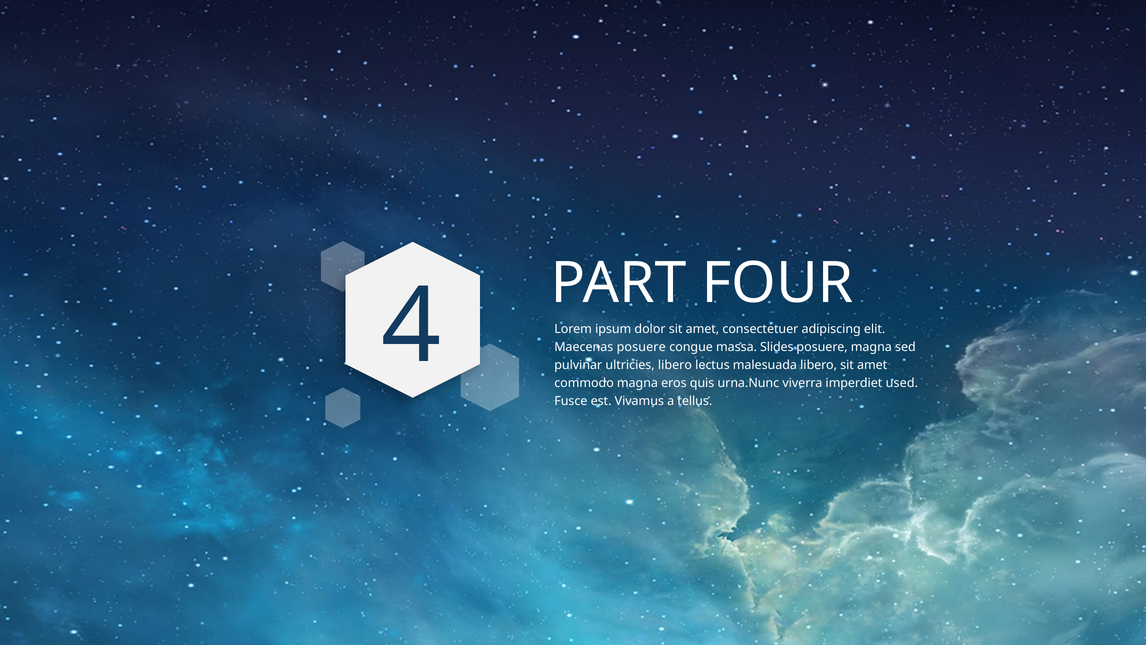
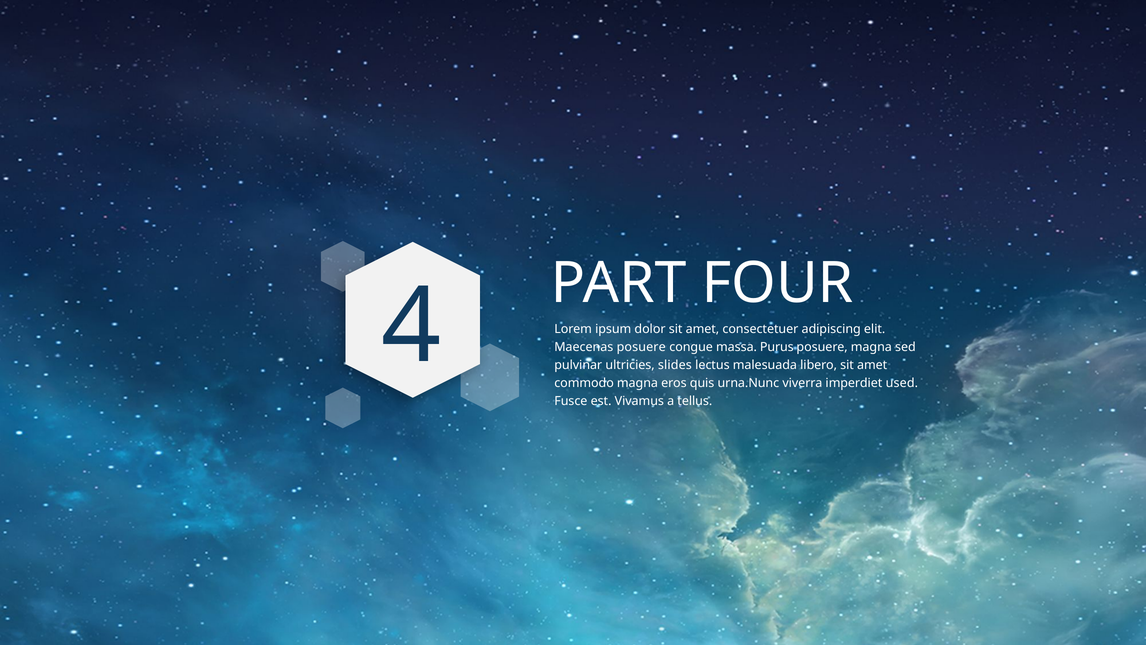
Slides: Slides -> Purus
ultricies libero: libero -> slides
